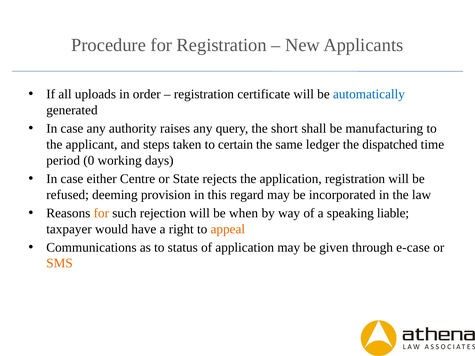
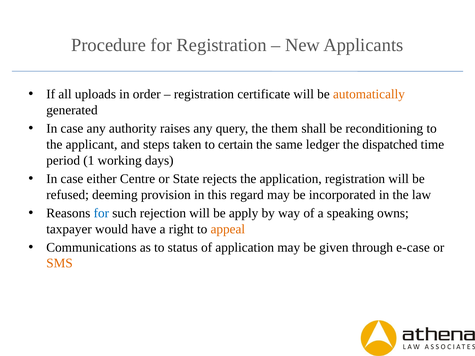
automatically colour: blue -> orange
short: short -> them
manufacturing: manufacturing -> reconditioning
0: 0 -> 1
for at (101, 213) colour: orange -> blue
when: when -> apply
liable: liable -> owns
